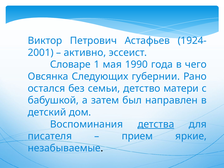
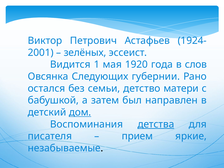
активно: активно -> зелёных
Словаре: Словаре -> Видится
1990: 1990 -> 1920
чего: чего -> слов
дом underline: none -> present
